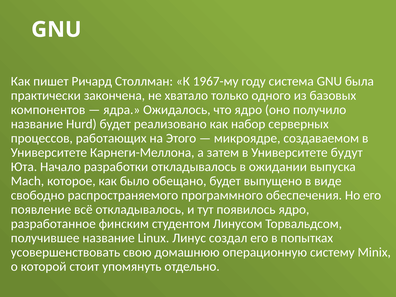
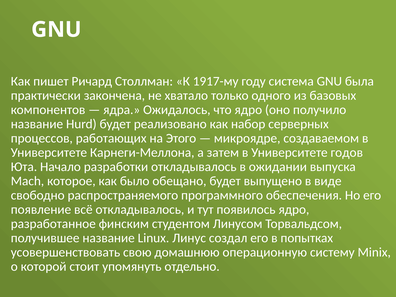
1967-му: 1967-му -> 1917-му
будут: будут -> годов
